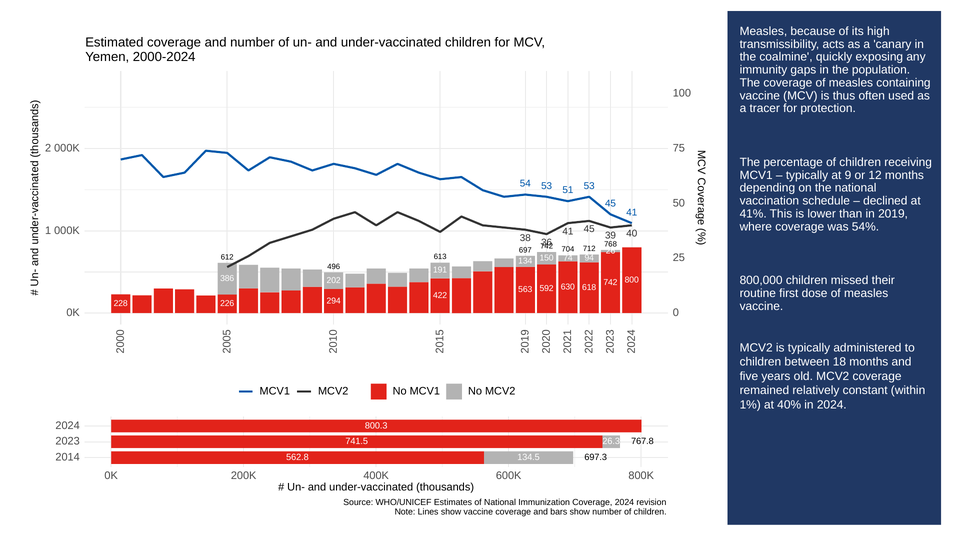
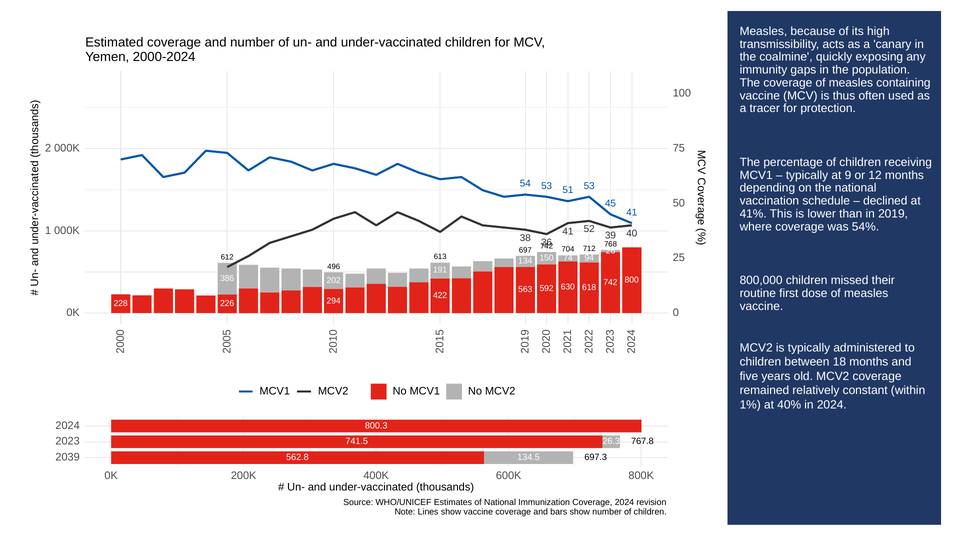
41 45: 45 -> 52
2014: 2014 -> 2039
